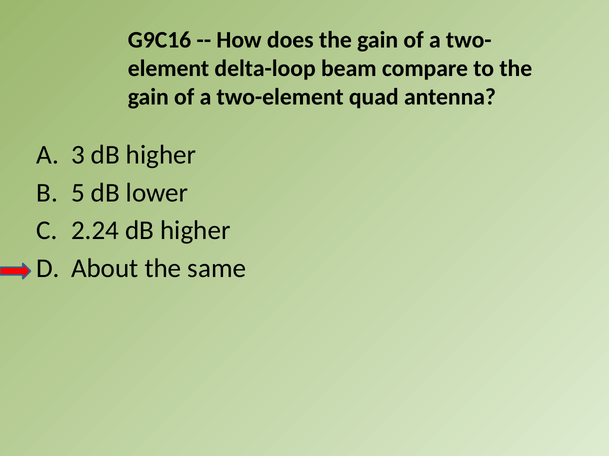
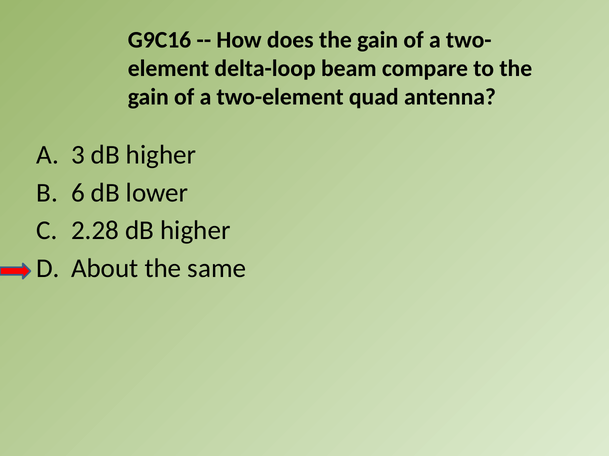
5: 5 -> 6
2.24: 2.24 -> 2.28
